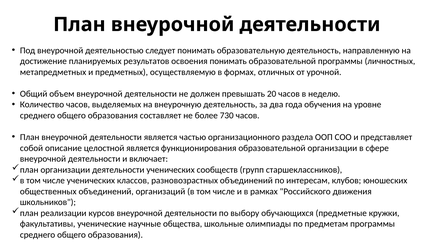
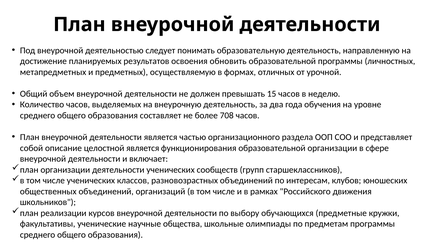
освоения понимать: понимать -> обновить
20: 20 -> 15
730: 730 -> 708
